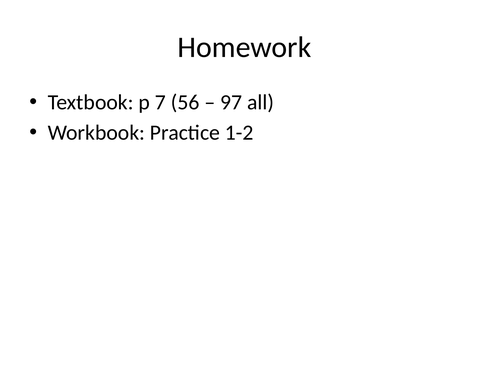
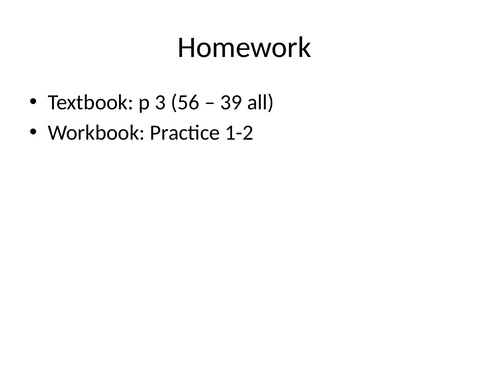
7: 7 -> 3
97: 97 -> 39
